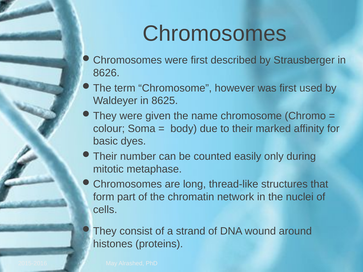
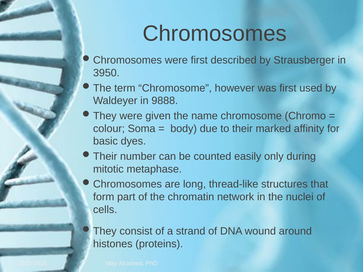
8626: 8626 -> 3950
8625: 8625 -> 9888
